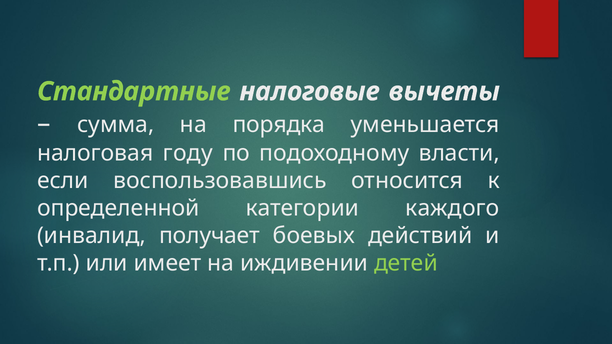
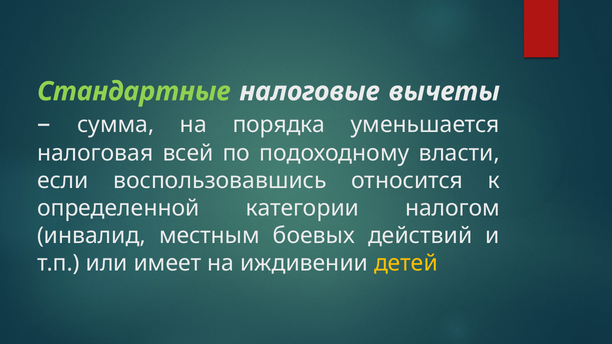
году: году -> всей
каждого: каждого -> налогом
получает: получает -> местным
детей colour: light green -> yellow
